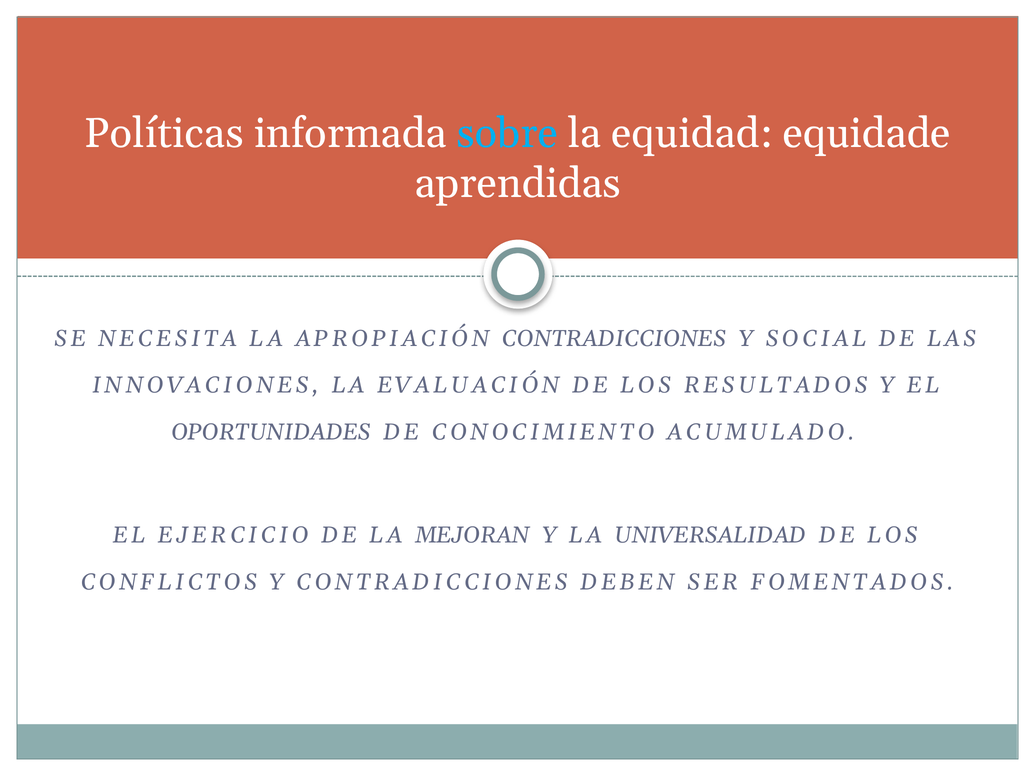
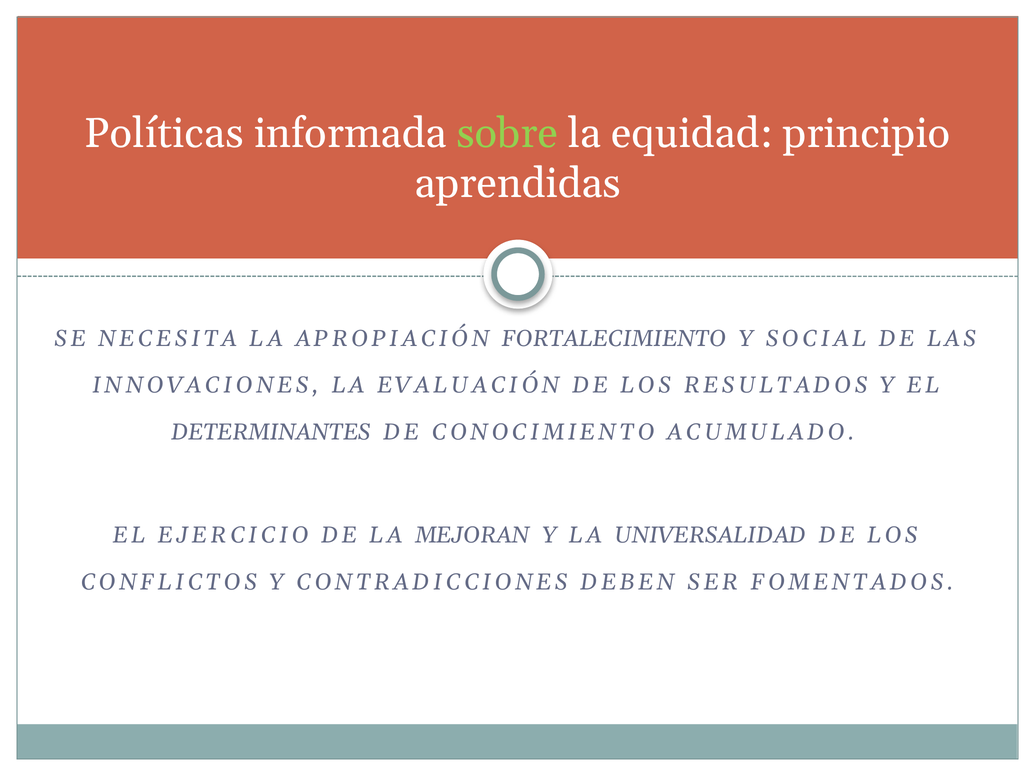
sobre colour: light blue -> light green
equidade: equidade -> principio
APROPIACIÓN CONTRADICCIONES: CONTRADICCIONES -> FORTALECIMIENTO
OPORTUNIDADES: OPORTUNIDADES -> DETERMINANTES
